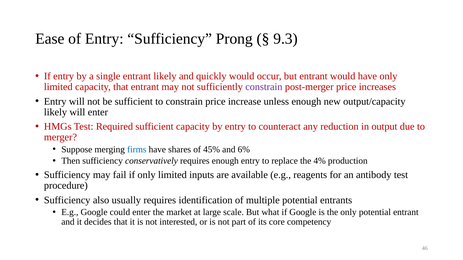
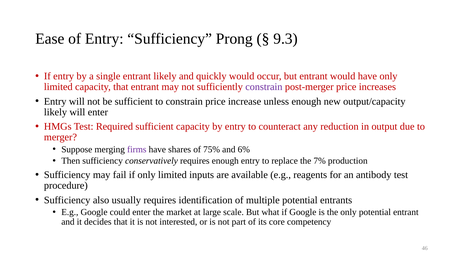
firms colour: blue -> purple
45%: 45% -> 75%
4%: 4% -> 7%
